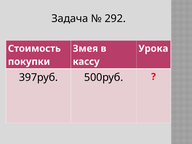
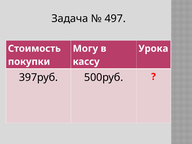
292: 292 -> 497
Змея: Змея -> Могу
